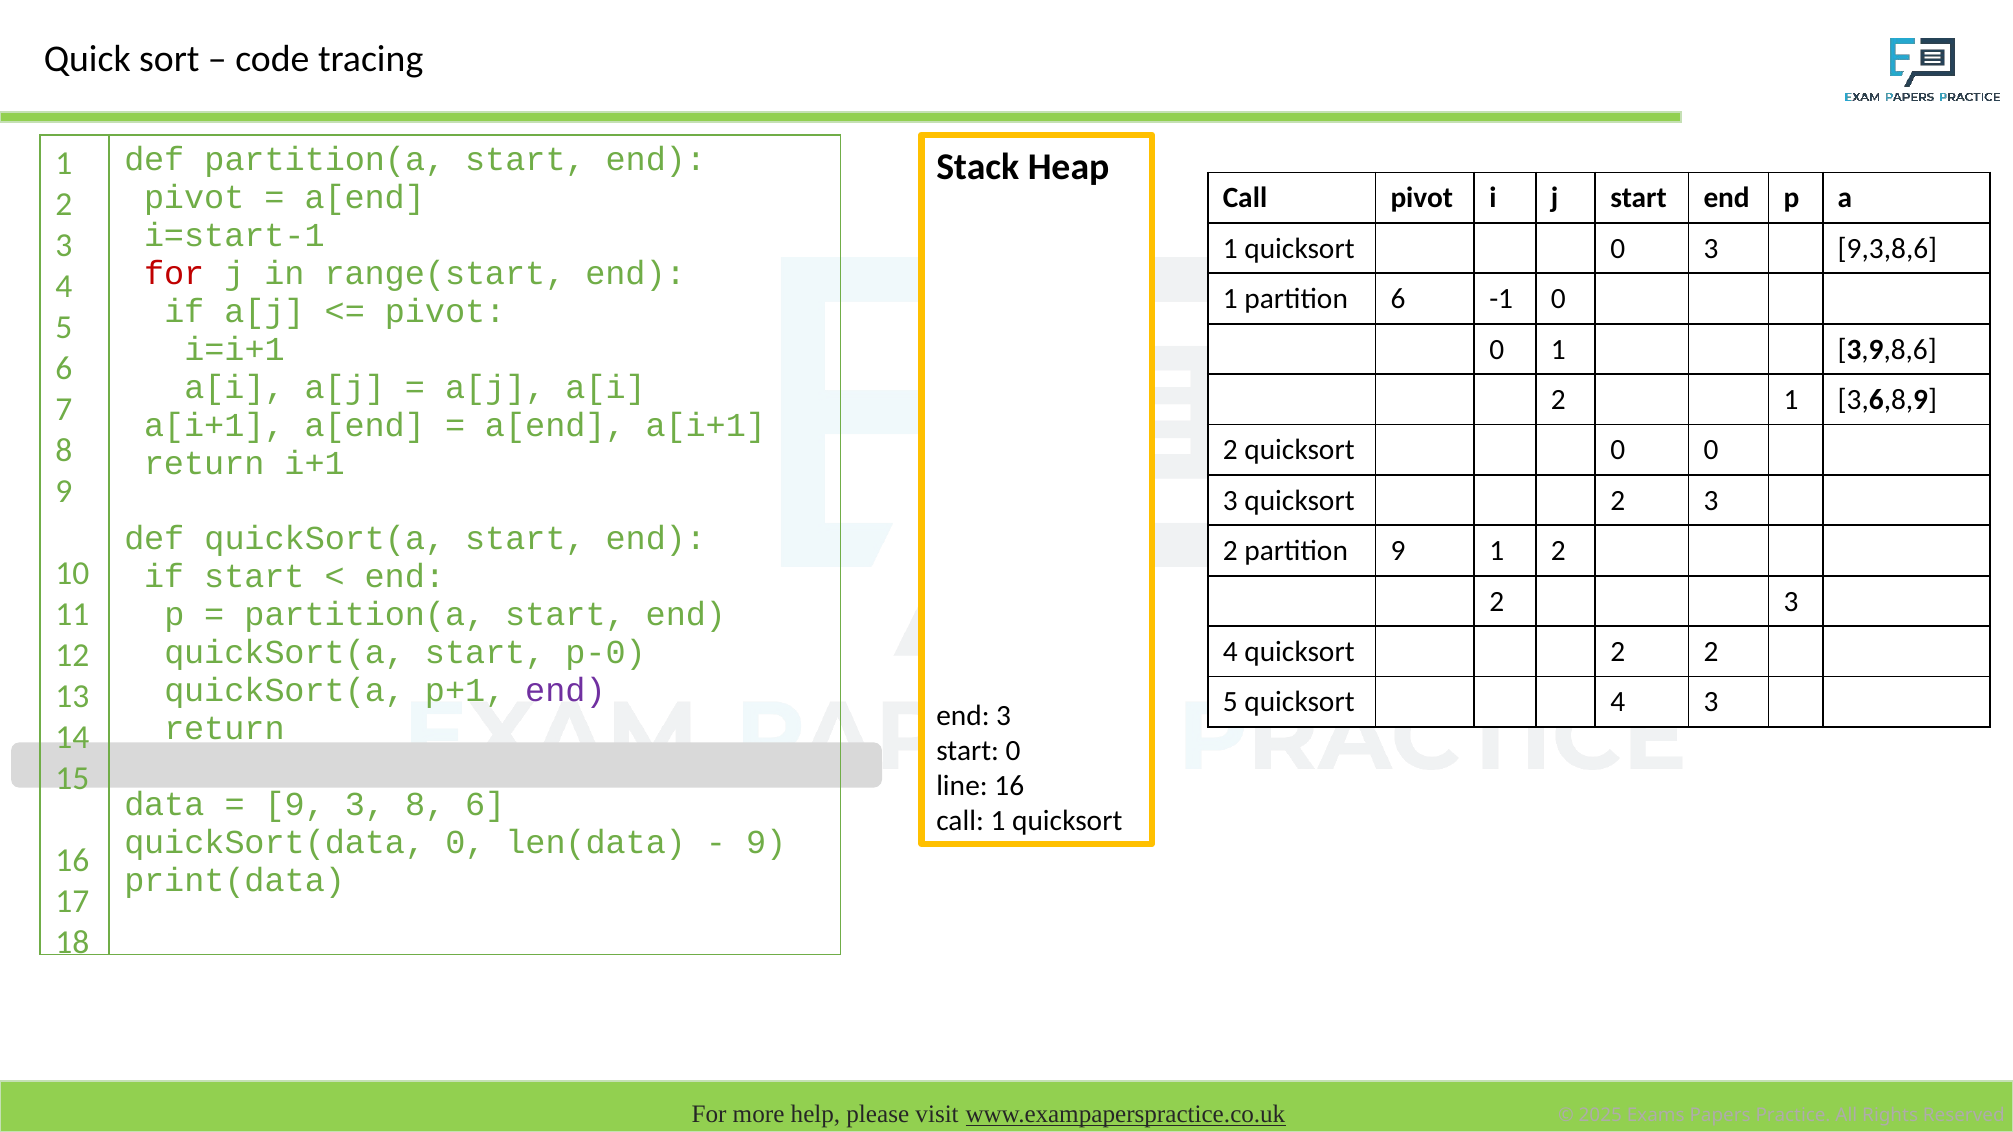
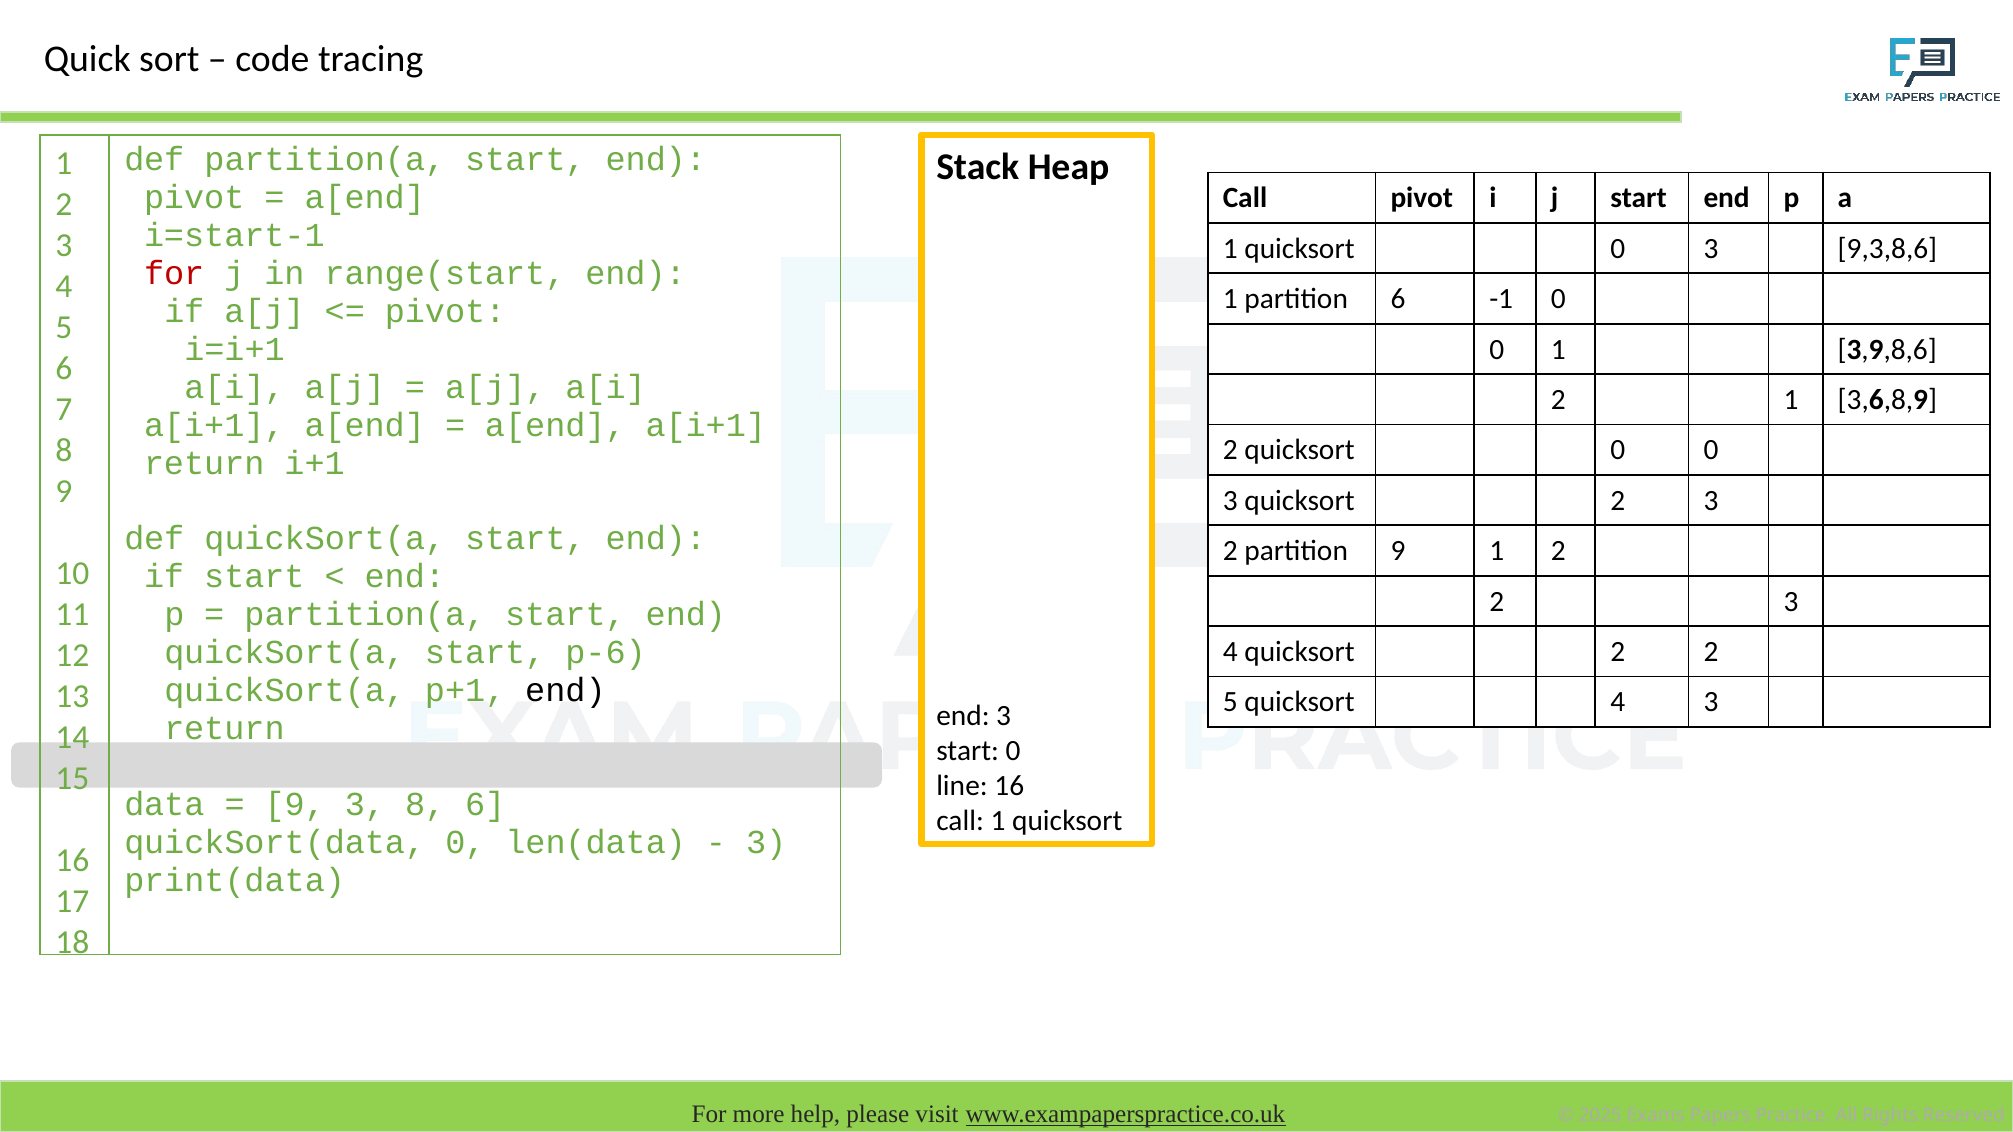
p-0: p-0 -> p-6
end at (565, 691) colour: purple -> black
9 at (766, 843): 9 -> 3
